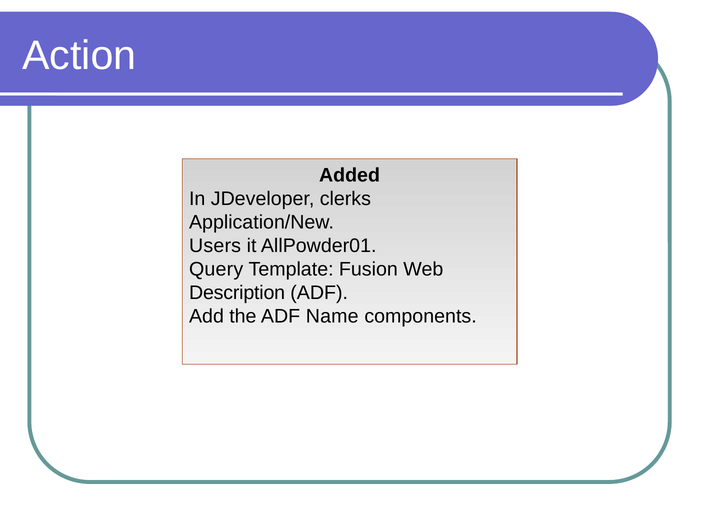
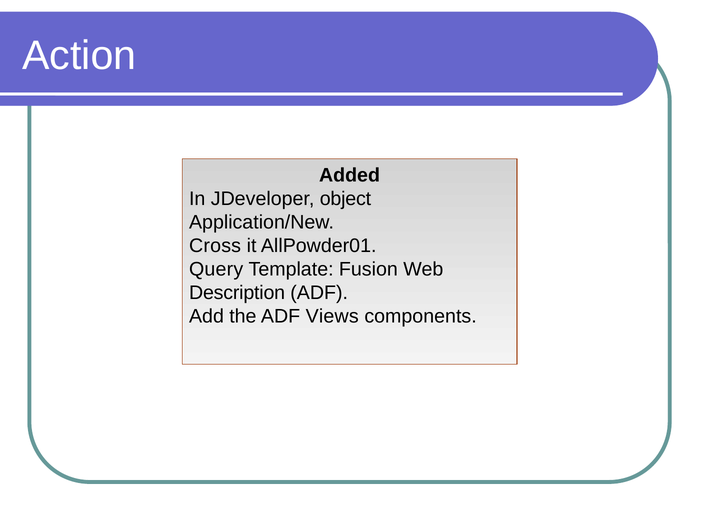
clerks: clerks -> object
Users: Users -> Cross
Name: Name -> Views
